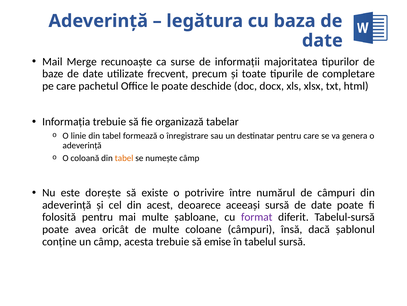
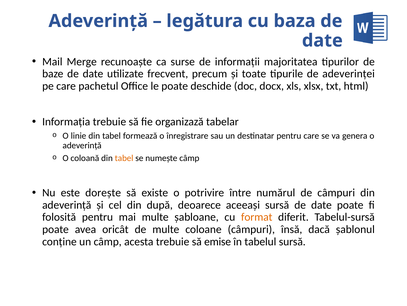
completare: completare -> adeverinţei
acest: acest -> după
format colour: purple -> orange
